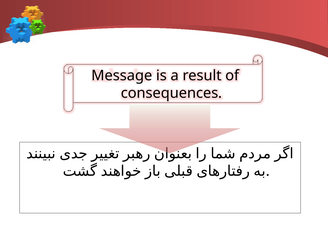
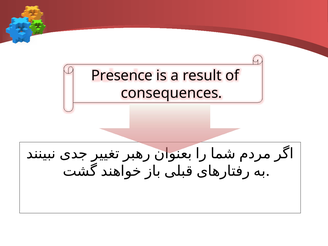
Message: Message -> Presence
